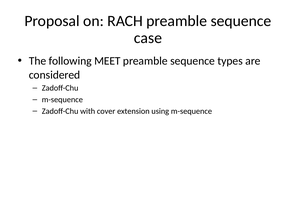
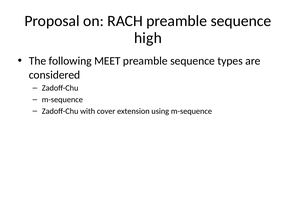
case: case -> high
